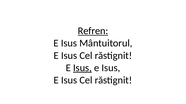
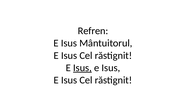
Refren underline: present -> none
